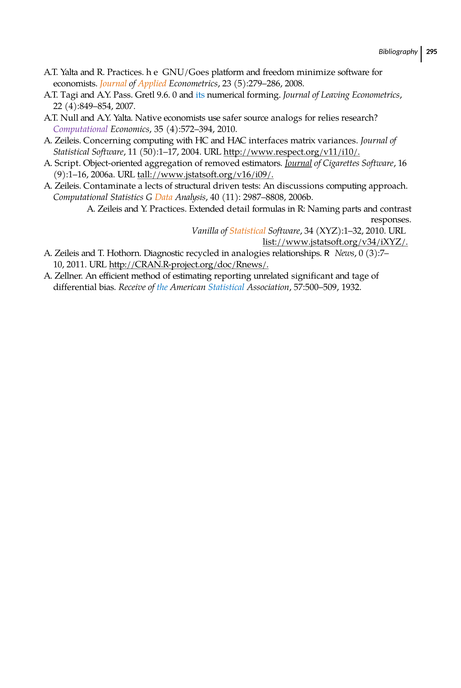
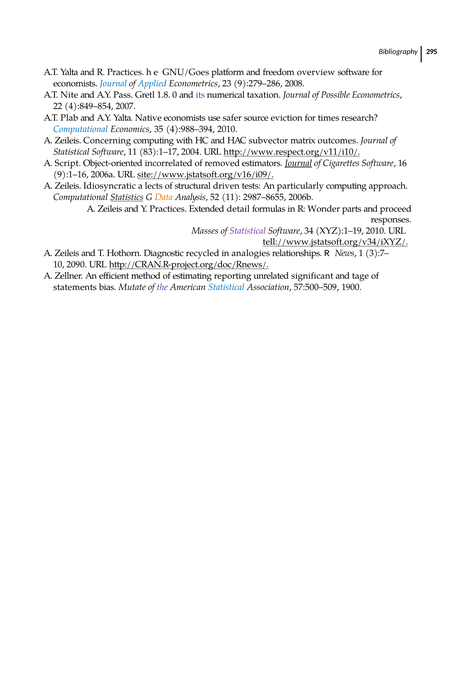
minimize: minimize -> overview
Journal at (113, 84) colour: orange -> blue
Applied colour: orange -> blue
5):279–286: 5):279–286 -> 9):279–286
Tagi: Tagi -> Nite
9.6: 9.6 -> 1.8
its colour: blue -> purple
forming: forming -> taxation
Leaving: Leaving -> Possible
Null: Null -> Plab
analogs: analogs -> eviction
relies: relies -> times
Computational at (81, 129) colour: purple -> blue
4):572–394: 4):572–394 -> 4):988–394
interfaces: interfaces -> subvector
variances: variances -> outcomes
50):1–17: 50):1–17 -> 83):1–17
aggregation: aggregation -> incorrelated
tall://www.jstatsoft.org/v16/i09/: tall://www.jstatsoft.org/v16/i09/ -> site://www.jstatsoft.org/v16/i09/
Contaminate: Contaminate -> Idiosyncratic
discussions: discussions -> particularly
Statistics underline: none -> present
40: 40 -> 52
2987–8808: 2987–8808 -> 2987–8655
Naming: Naming -> Wonder
contrast: contrast -> proceed
Vanilla: Vanilla -> Masses
Statistical at (248, 231) colour: orange -> purple
XYZ):1–32: XYZ):1–32 -> XYZ):1–19
list://www.jstatsoft.org/v34/iXYZ/: list://www.jstatsoft.org/v34/iXYZ/ -> tell://www.jstatsoft.org/v34/iXYZ/
News 0: 0 -> 1
2011: 2011 -> 2090
differential: differential -> statements
Receive: Receive -> Mutate
the colour: blue -> purple
1932: 1932 -> 1900
